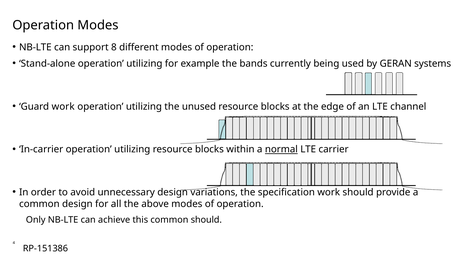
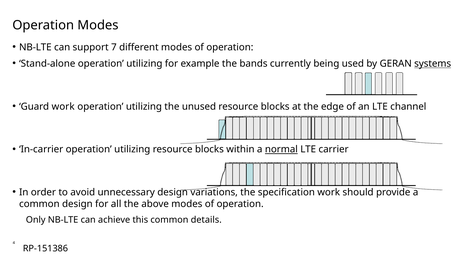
8: 8 -> 7
systems underline: none -> present
common should: should -> details
